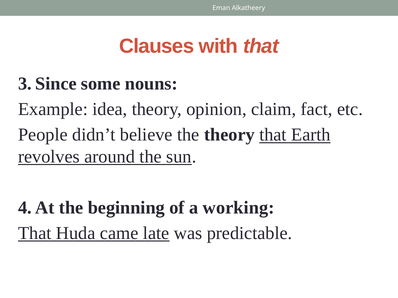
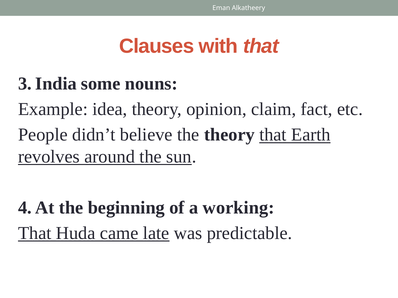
Since: Since -> India
